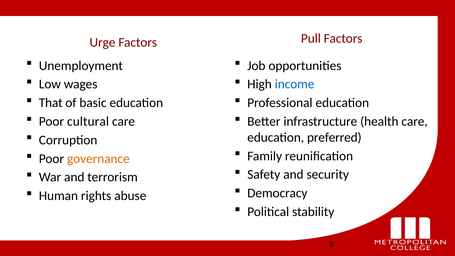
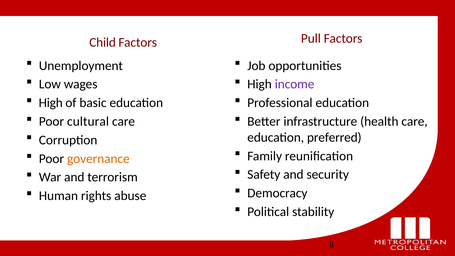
Urge: Urge -> Child
income colour: blue -> purple
That at (51, 103): That -> High
